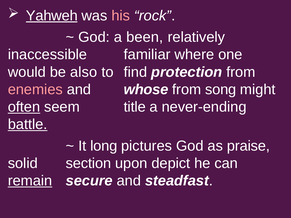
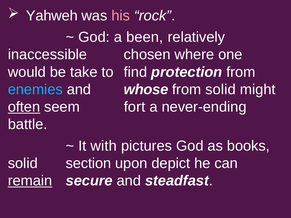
Yahweh underline: present -> none
familiar: familiar -> chosen
also: also -> take
enemies colour: pink -> light blue
from song: song -> solid
title: title -> fort
battle underline: present -> none
long: long -> with
praise: praise -> books
